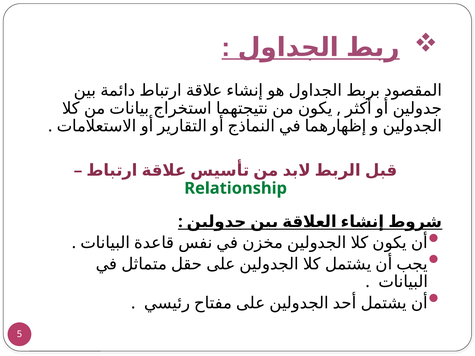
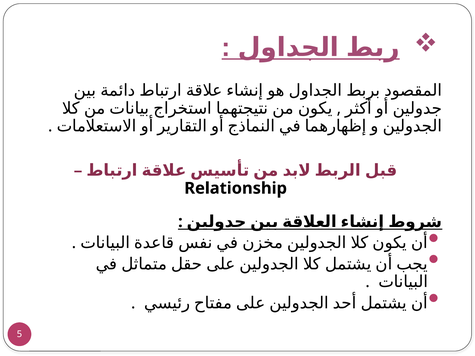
Relationship colour: green -> black
